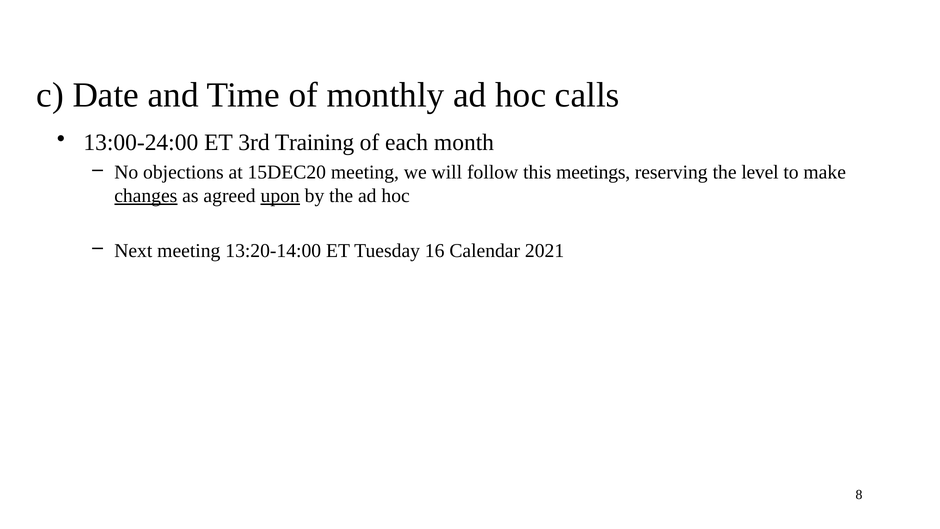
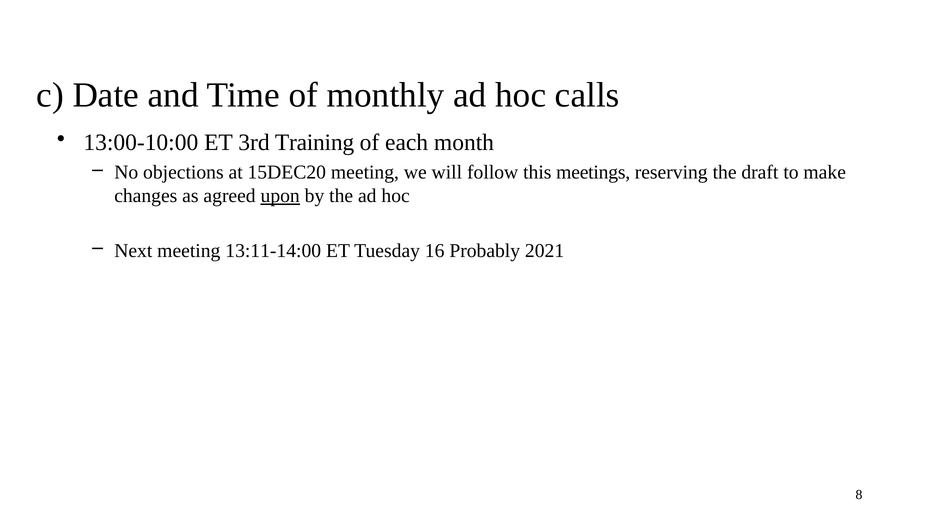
13:00-24:00: 13:00-24:00 -> 13:00-10:00
level: level -> draft
changes underline: present -> none
13:20-14:00: 13:20-14:00 -> 13:11-14:00
Calendar: Calendar -> Probably
